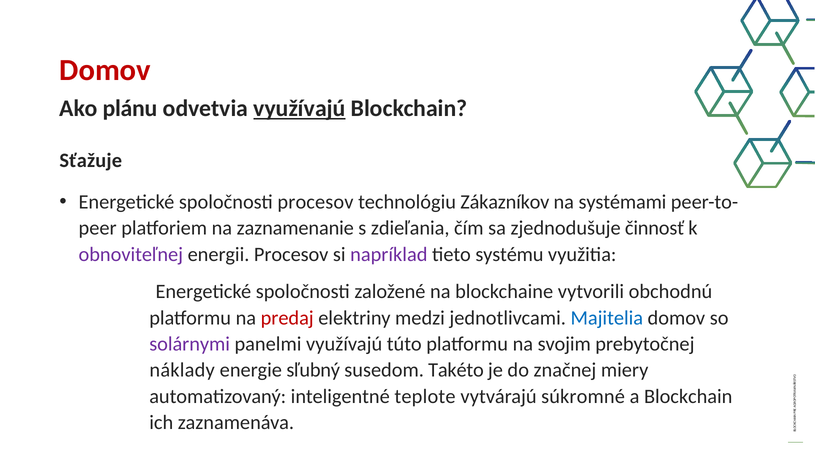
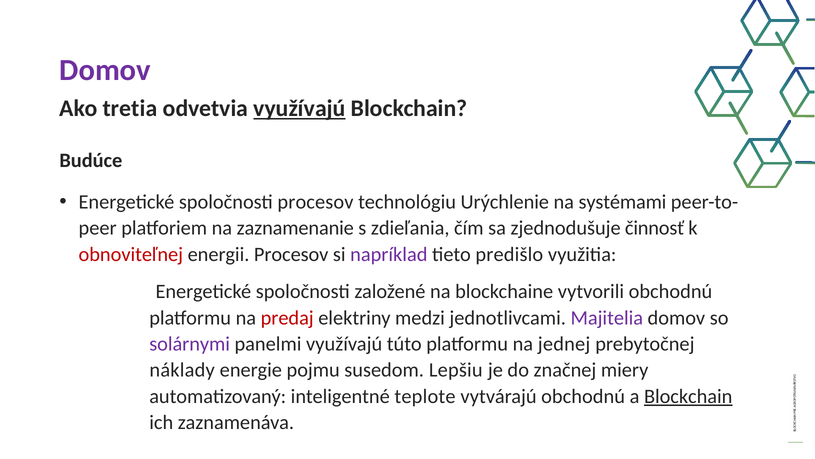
Domov at (105, 70) colour: red -> purple
plánu: plánu -> tretia
Sťažuje: Sťažuje -> Budúce
Zákazníkov: Zákazníkov -> Urýchlenie
obnoviteľnej colour: purple -> red
systému: systému -> predišlo
Majitelia colour: blue -> purple
svojim: svojim -> jednej
sľubný: sľubný -> pojmu
Takéto: Takéto -> Lepšiu
vytvárajú súkromné: súkromné -> obchodnú
Blockchain at (688, 396) underline: none -> present
